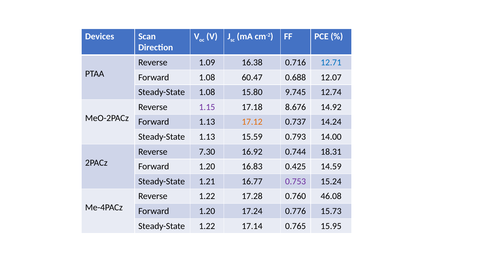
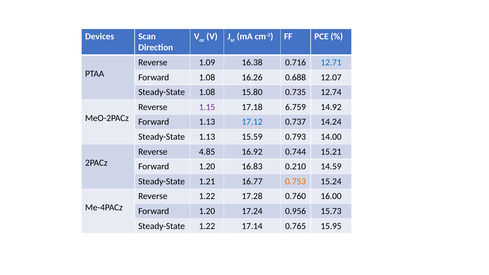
60.47: 60.47 -> 16.26
9.745: 9.745 -> 0.735
8.676: 8.676 -> 6.759
17.12 colour: orange -> blue
7.30: 7.30 -> 4.85
18.31: 18.31 -> 15.21
0.425: 0.425 -> 0.210
0.753 colour: purple -> orange
46.08: 46.08 -> 16.00
0.776: 0.776 -> 0.956
